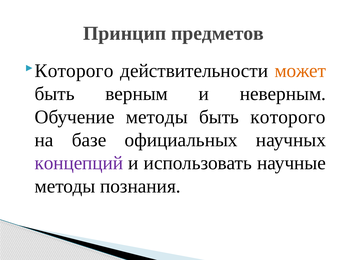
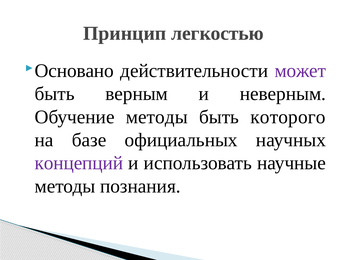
предметов: предметов -> легкостью
Которого at (74, 71): Которого -> Основано
может colour: orange -> purple
